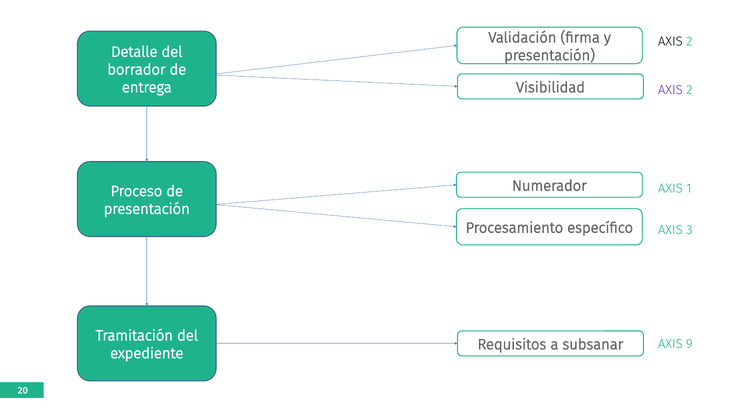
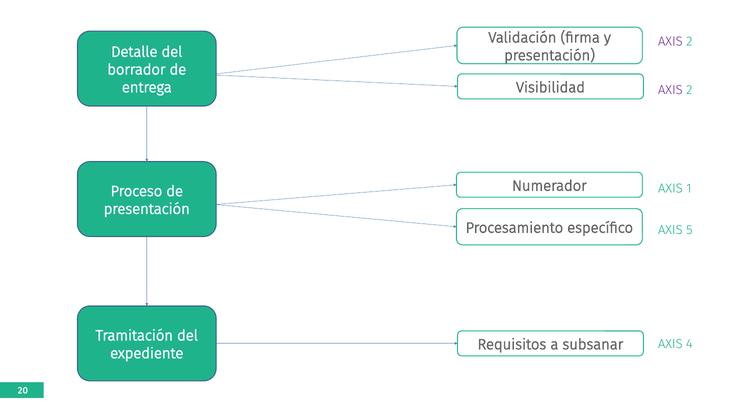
AXIS at (670, 41) colour: black -> purple
3: 3 -> 5
9: 9 -> 4
